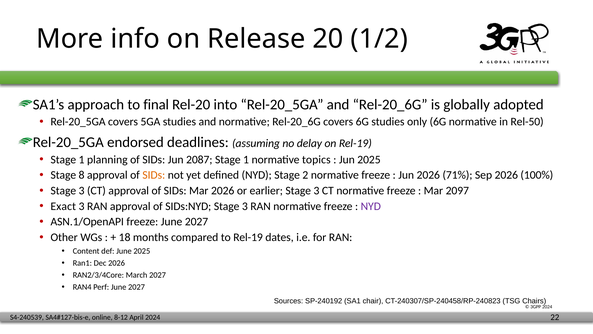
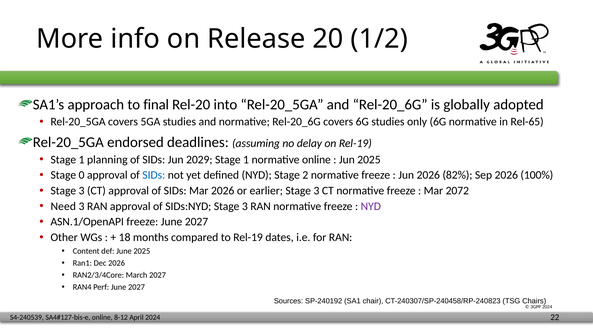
Rel-50: Rel-50 -> Rel-65
2087: 2087 -> 2029
normative topics: topics -> online
8: 8 -> 0
SIDs at (154, 175) colour: orange -> blue
71%: 71% -> 82%
2097: 2097 -> 2072
Exact: Exact -> Need
